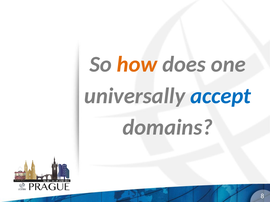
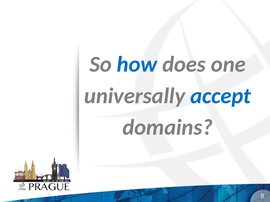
how colour: orange -> blue
